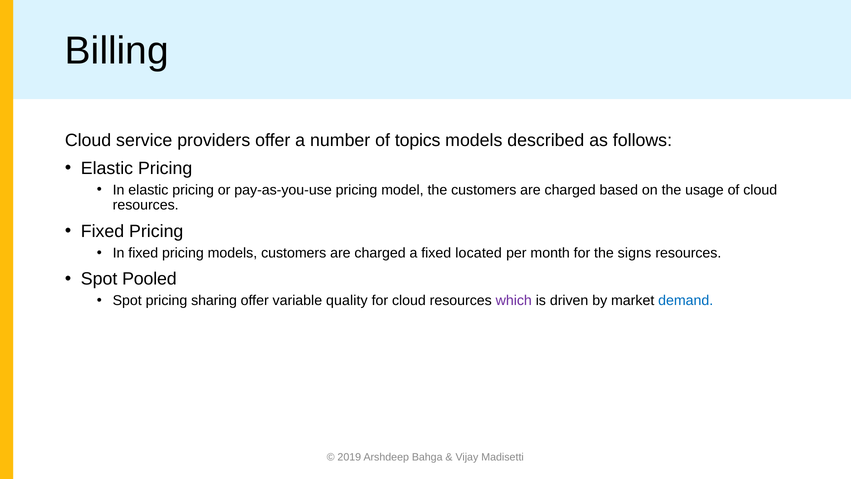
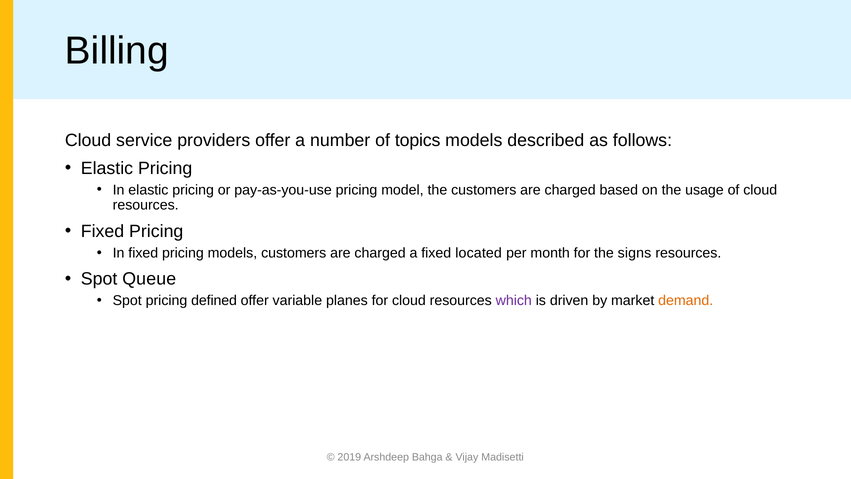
Pooled: Pooled -> Queue
sharing: sharing -> defined
quality: quality -> planes
demand colour: blue -> orange
